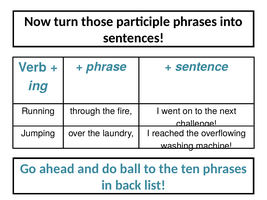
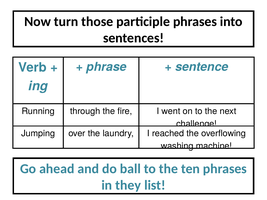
back: back -> they
